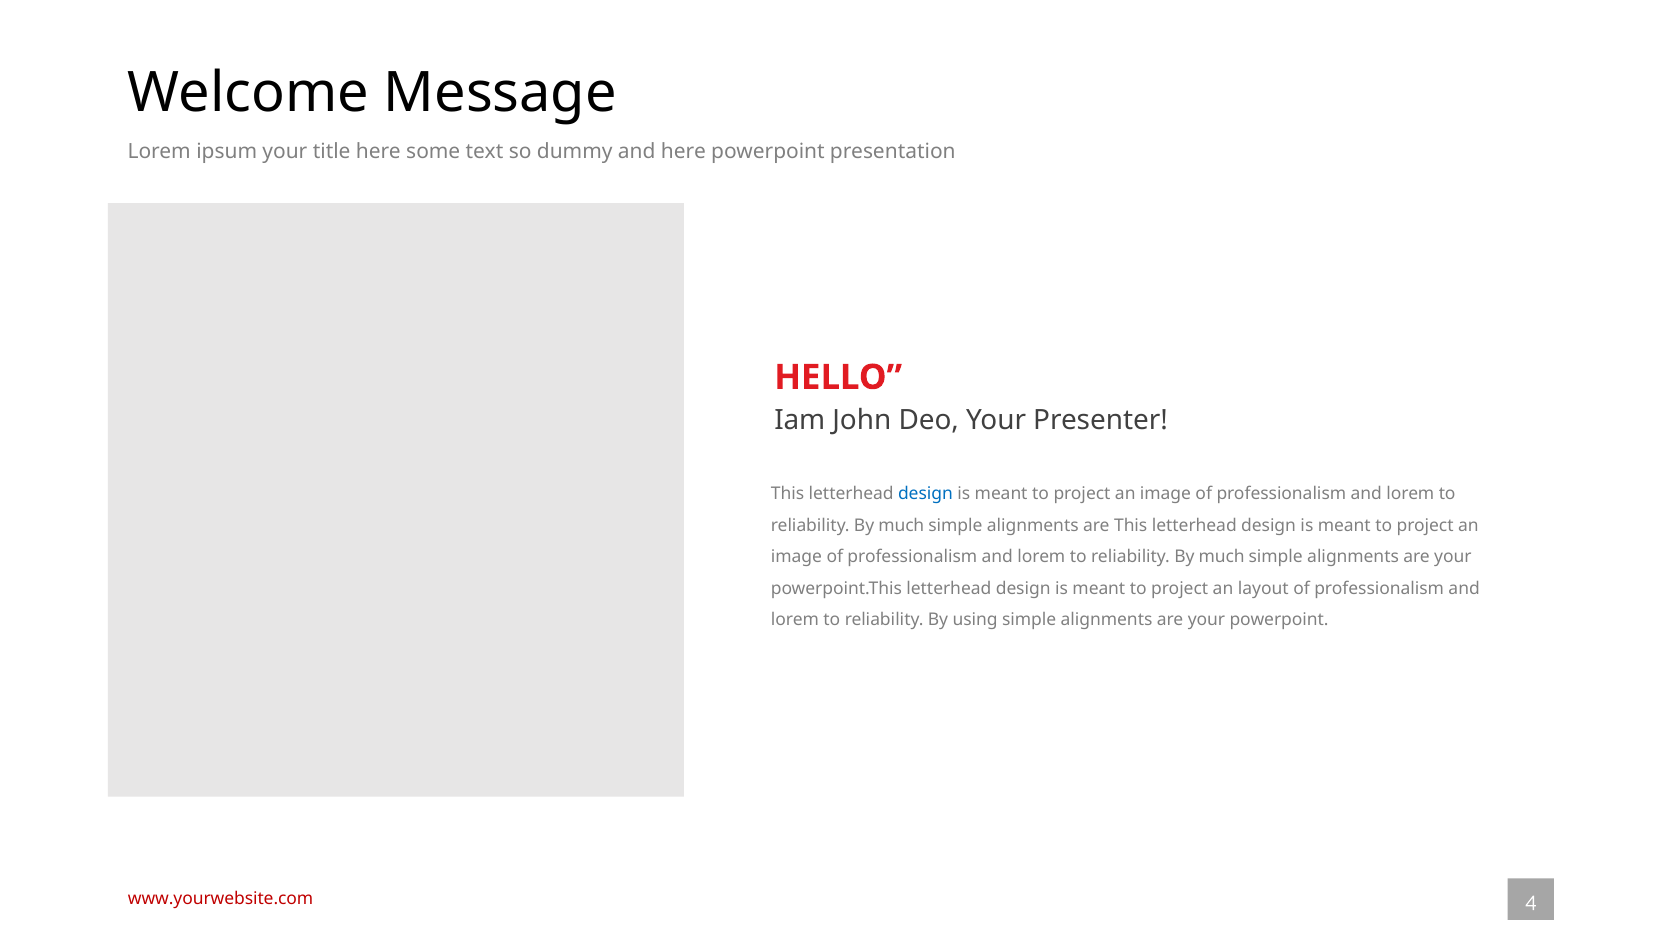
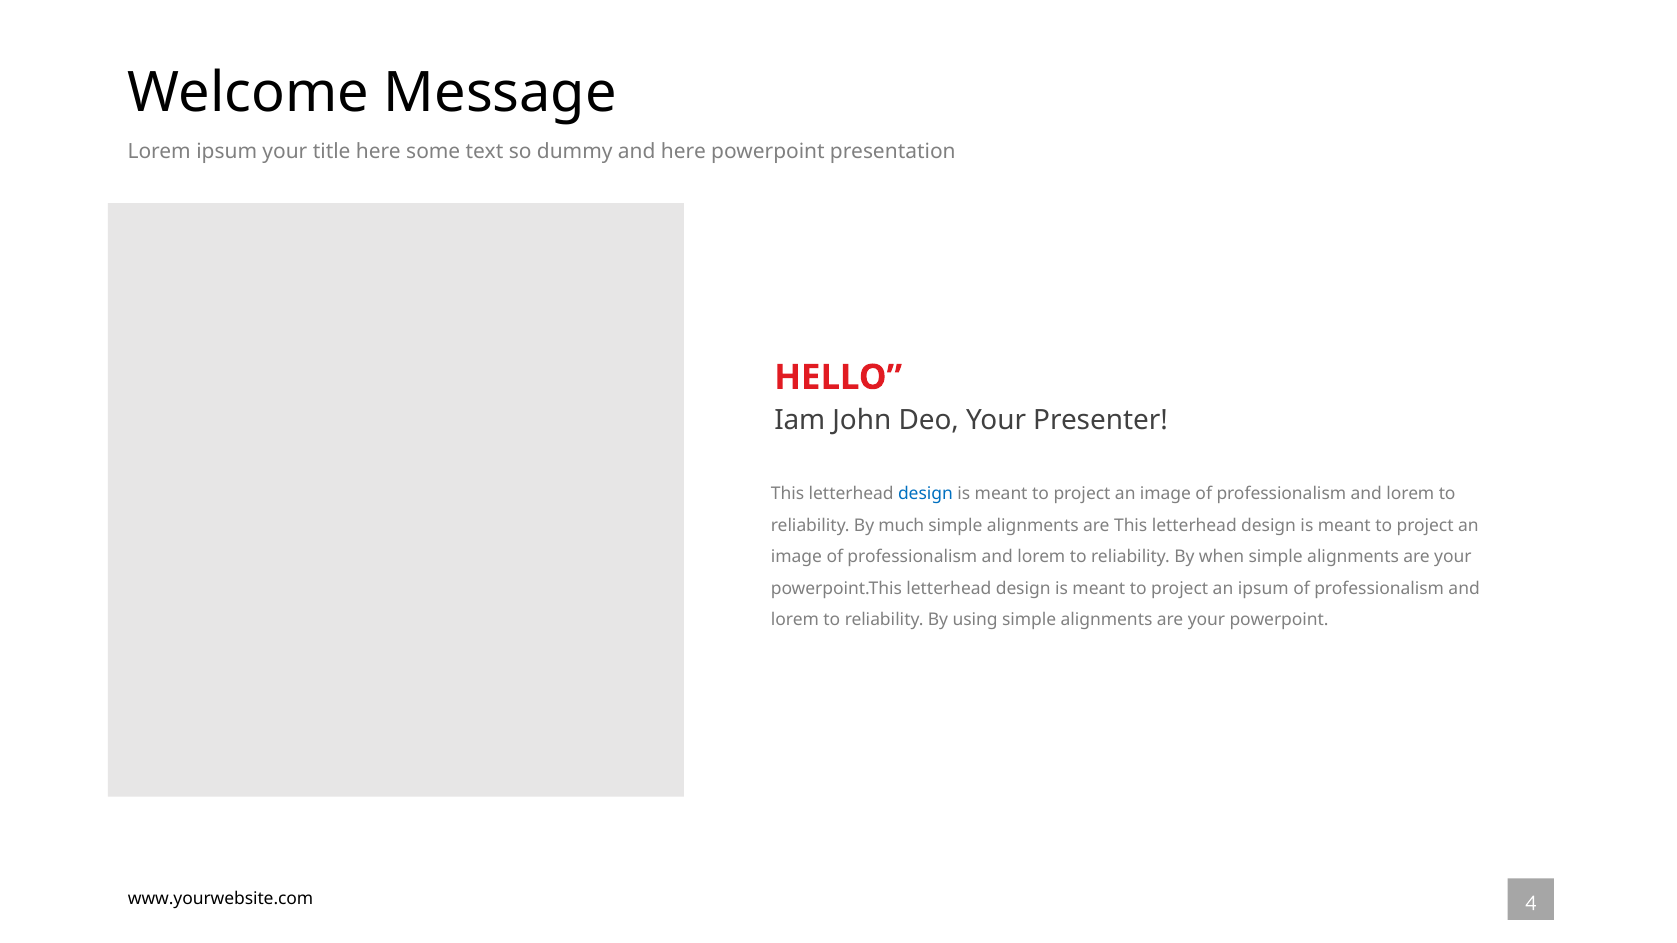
much at (1222, 557): much -> when
an layout: layout -> ipsum
www.yourwebsite.com colour: red -> black
